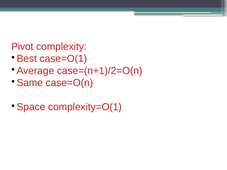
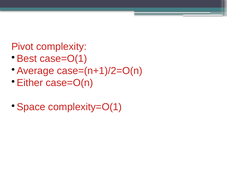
Same: Same -> Either
